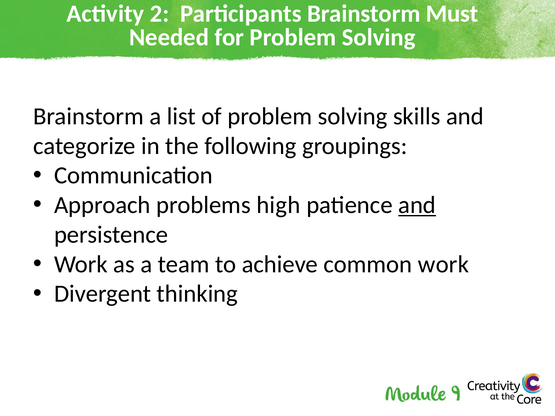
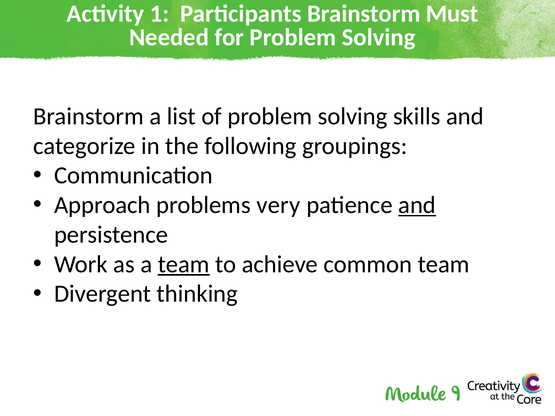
2: 2 -> 1
high: high -> very
team at (184, 264) underline: none -> present
common work: work -> team
